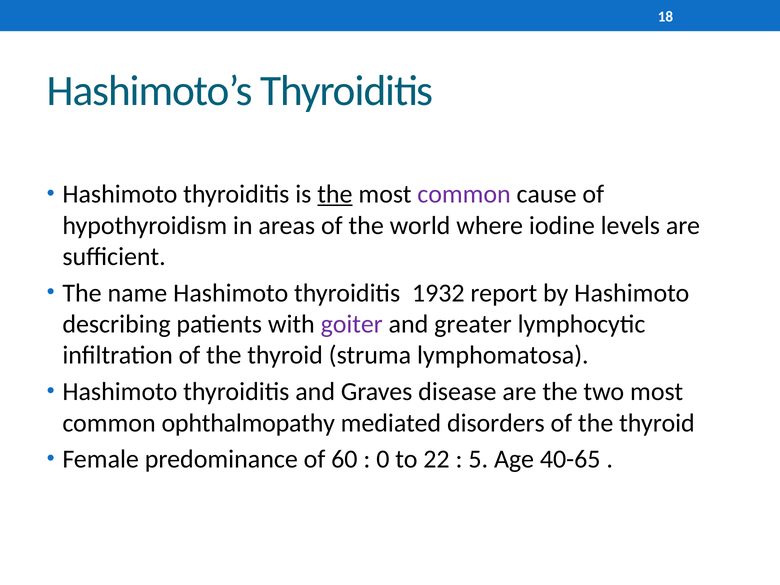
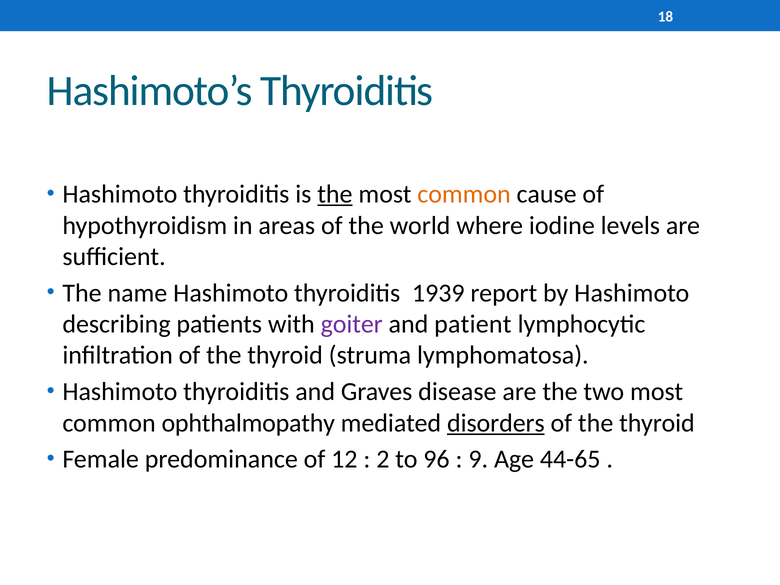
common at (464, 194) colour: purple -> orange
1932: 1932 -> 1939
greater: greater -> patient
disorders underline: none -> present
60: 60 -> 12
0: 0 -> 2
22: 22 -> 96
5: 5 -> 9
40-65: 40-65 -> 44-65
